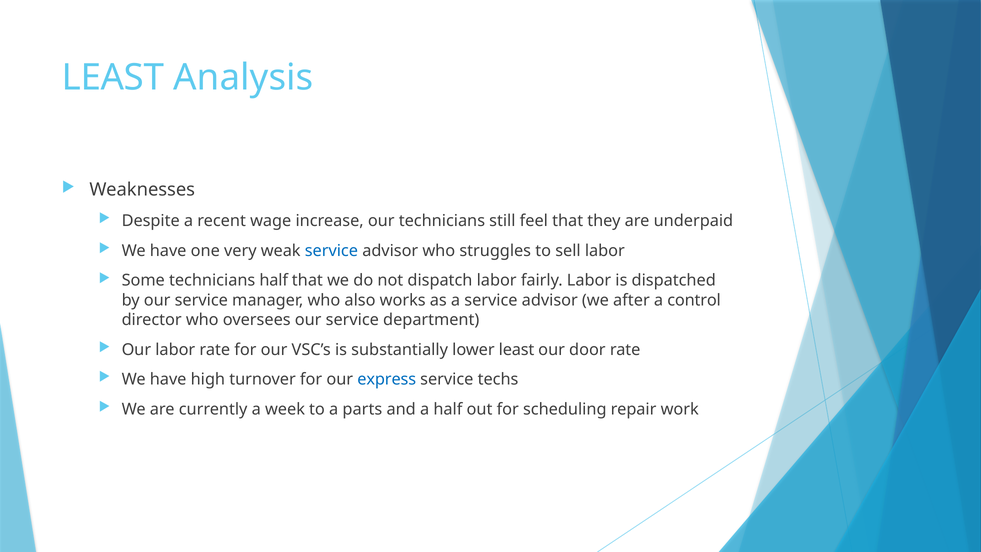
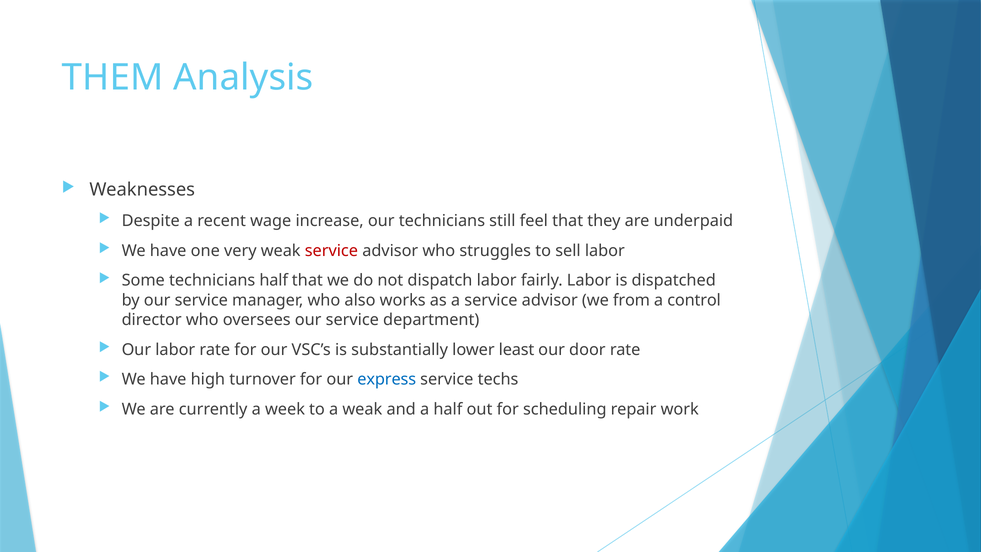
LEAST at (113, 77): LEAST -> THEM
service at (331, 251) colour: blue -> red
after: after -> from
a parts: parts -> weak
